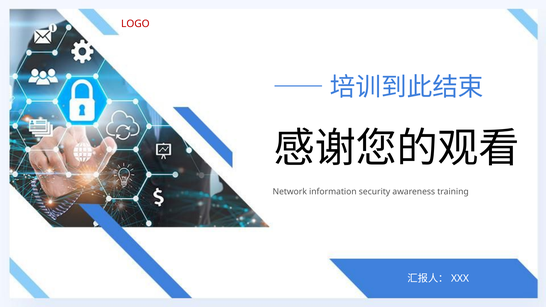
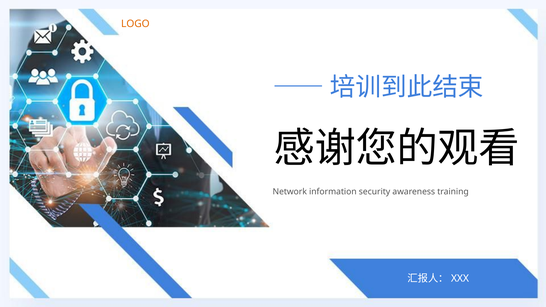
LOGO colour: red -> orange
